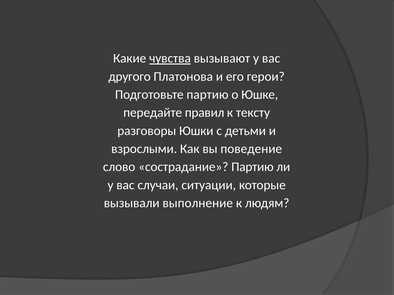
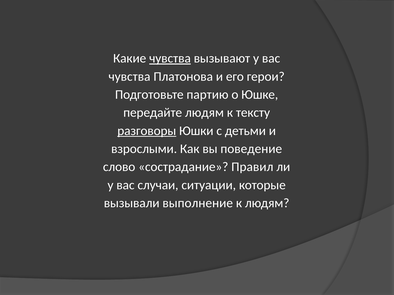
другого at (130, 77): другого -> чувства
передайте правил: правил -> людям
разговоры underline: none -> present
сострадание Партию: Партию -> Правил
